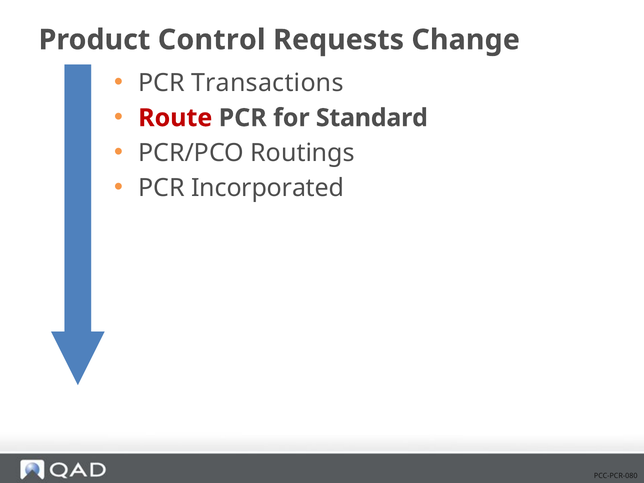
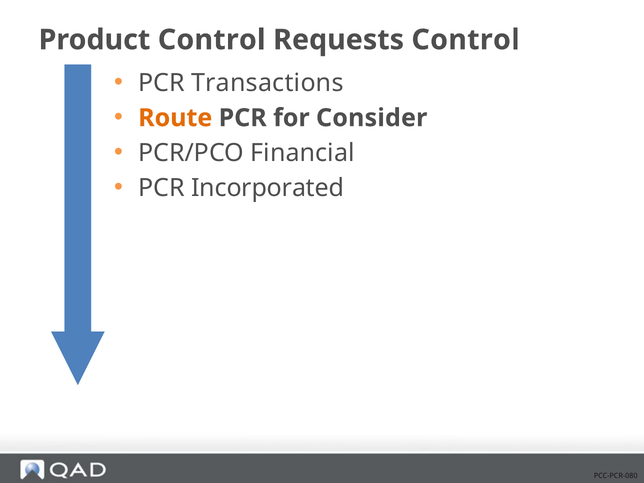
Requests Change: Change -> Control
Route colour: red -> orange
Standard: Standard -> Consider
Routings: Routings -> Financial
